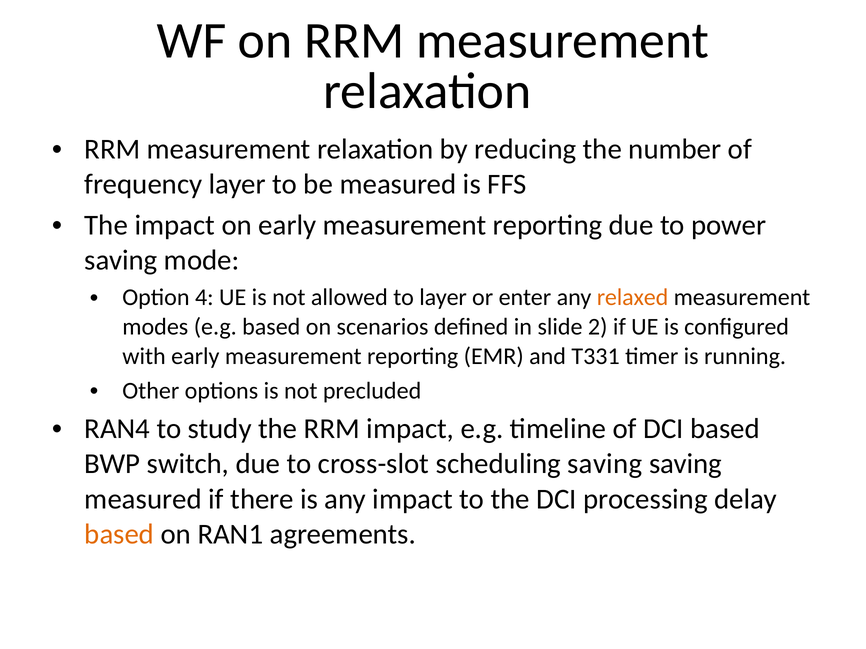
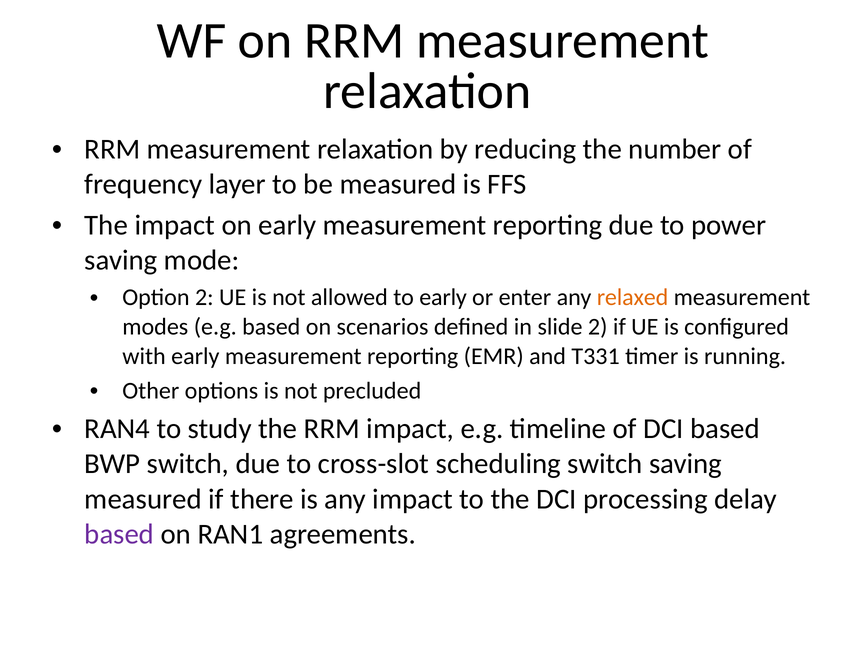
Option 4: 4 -> 2
to layer: layer -> early
scheduling saving: saving -> switch
based at (119, 535) colour: orange -> purple
